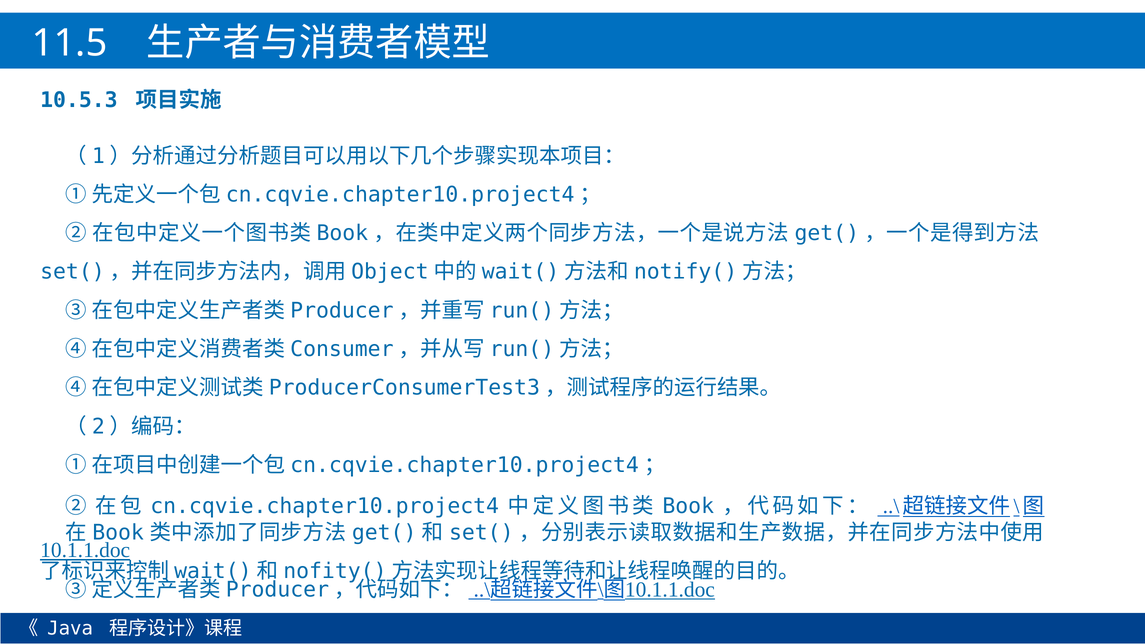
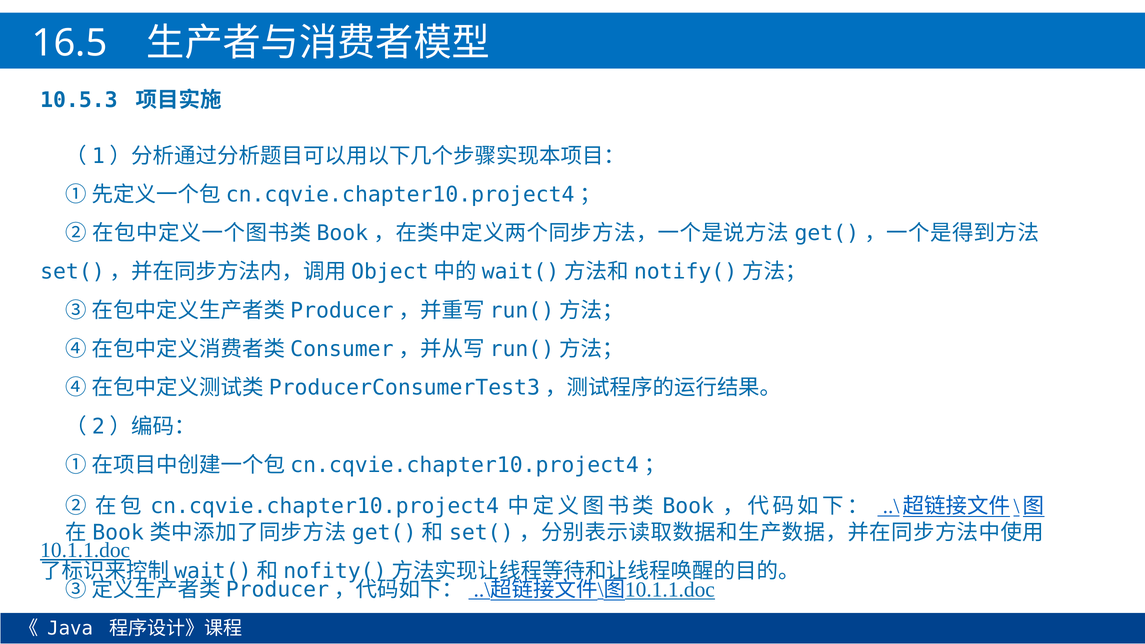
11.5: 11.5 -> 16.5
